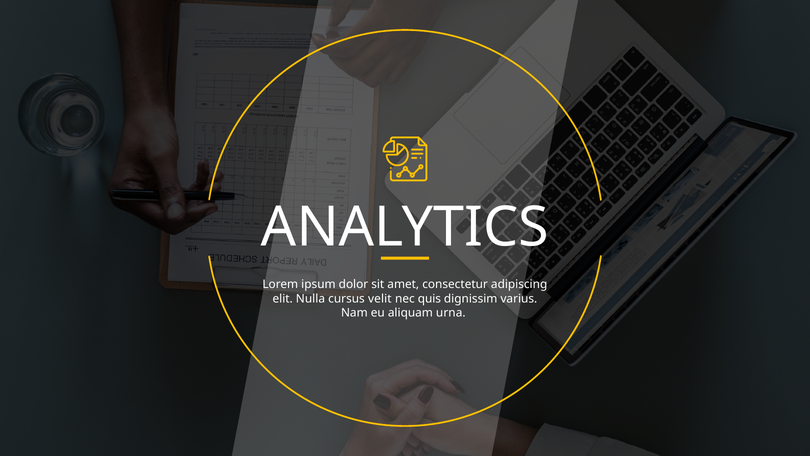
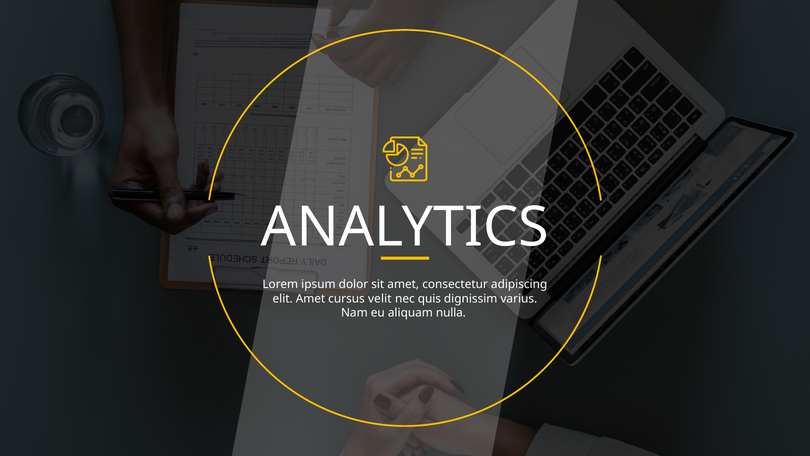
elit Nulla: Nulla -> Amet
urna: urna -> nulla
